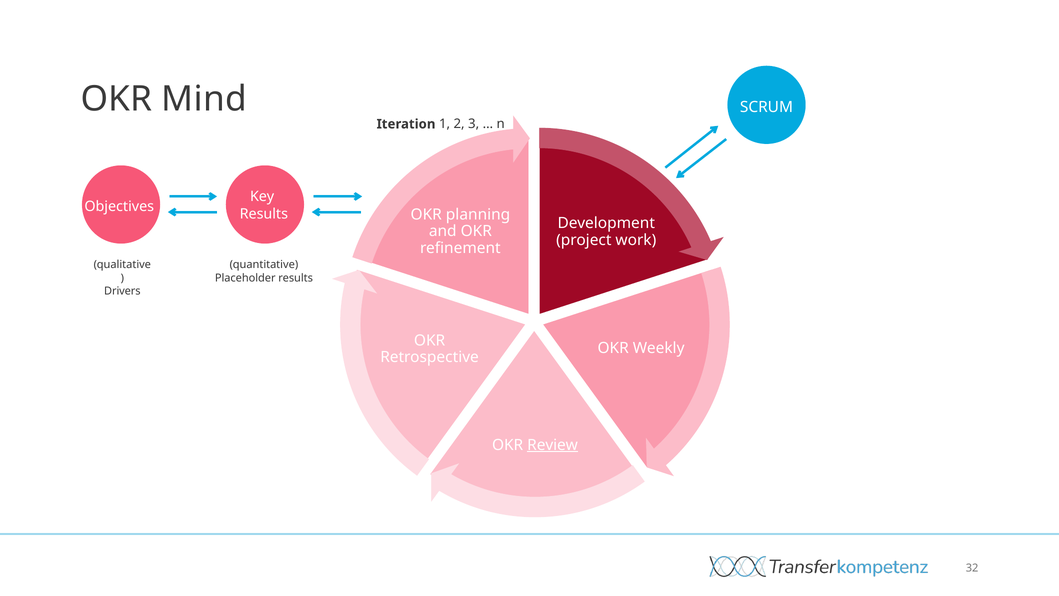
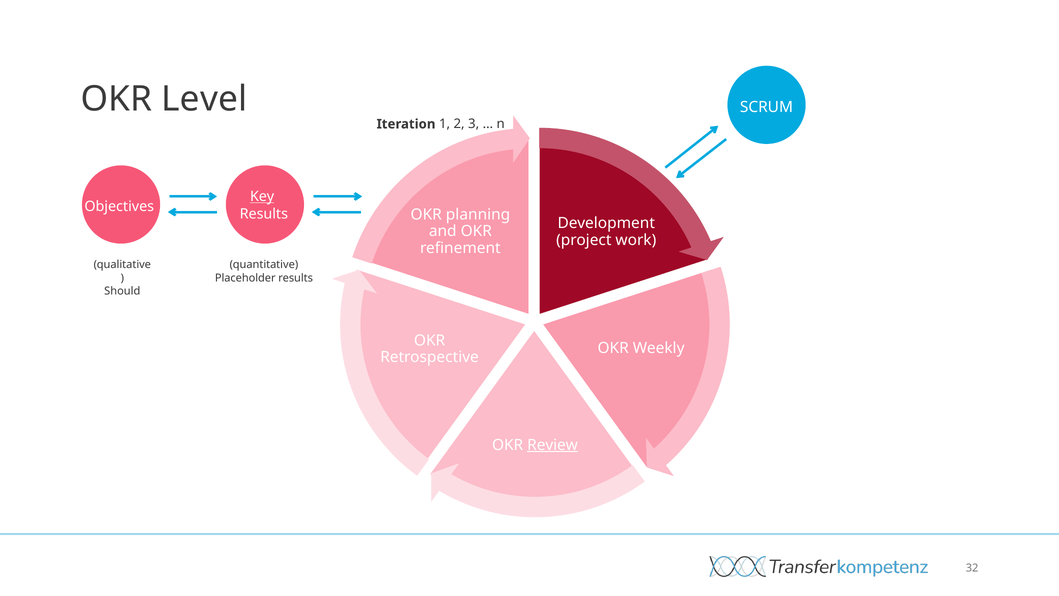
Mind: Mind -> Level
Key underline: none -> present
Drivers: Drivers -> Should
